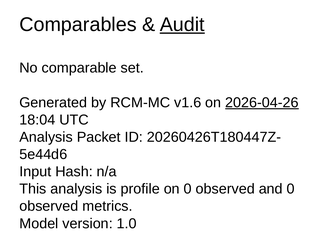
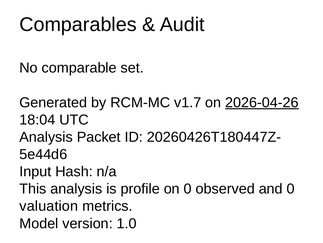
Audit underline: present -> none
v1.6: v1.6 -> v1.7
observed at (49, 206): observed -> valuation
